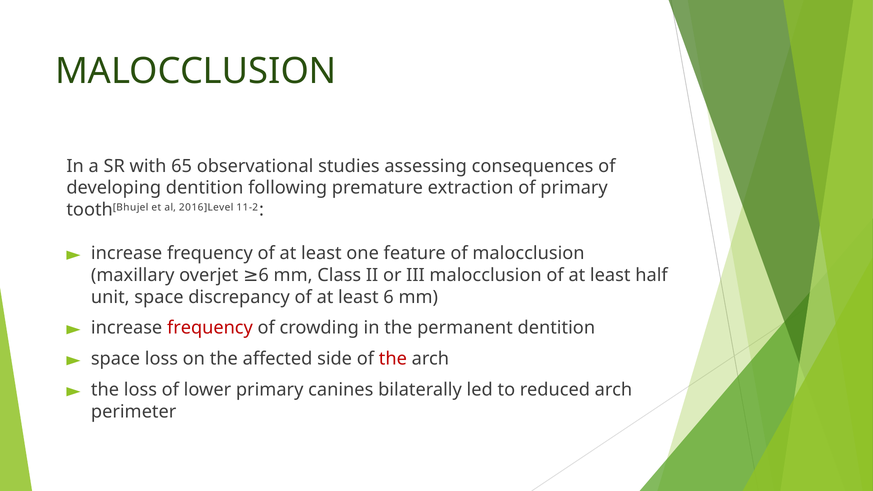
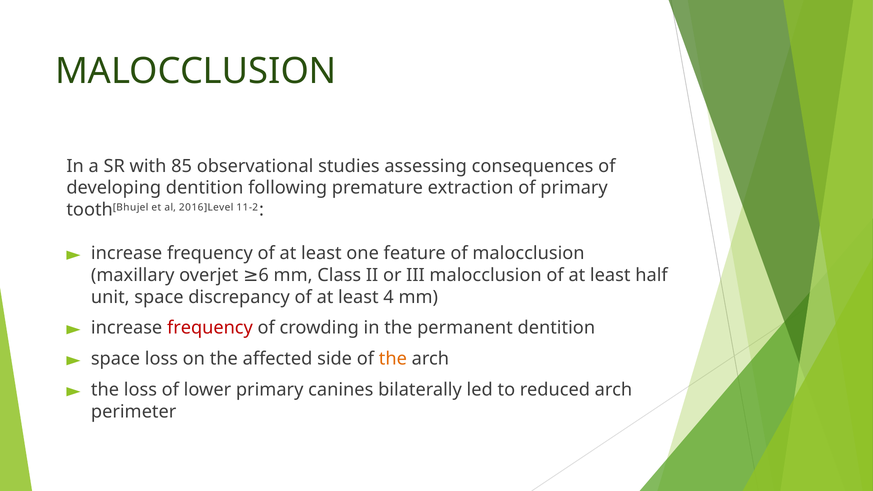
65: 65 -> 85
least 6: 6 -> 4
the at (393, 359) colour: red -> orange
